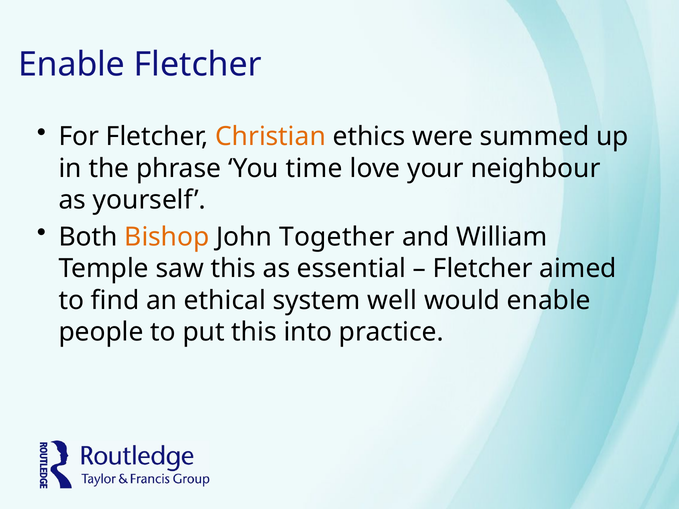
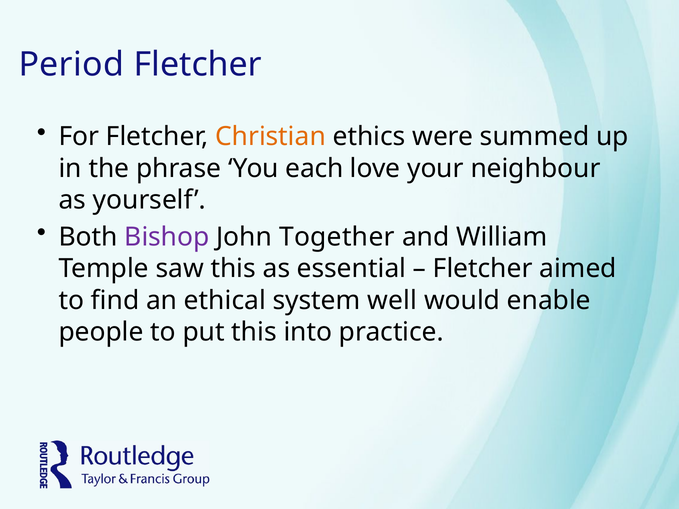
Enable at (72, 65): Enable -> Period
time: time -> each
Bishop colour: orange -> purple
